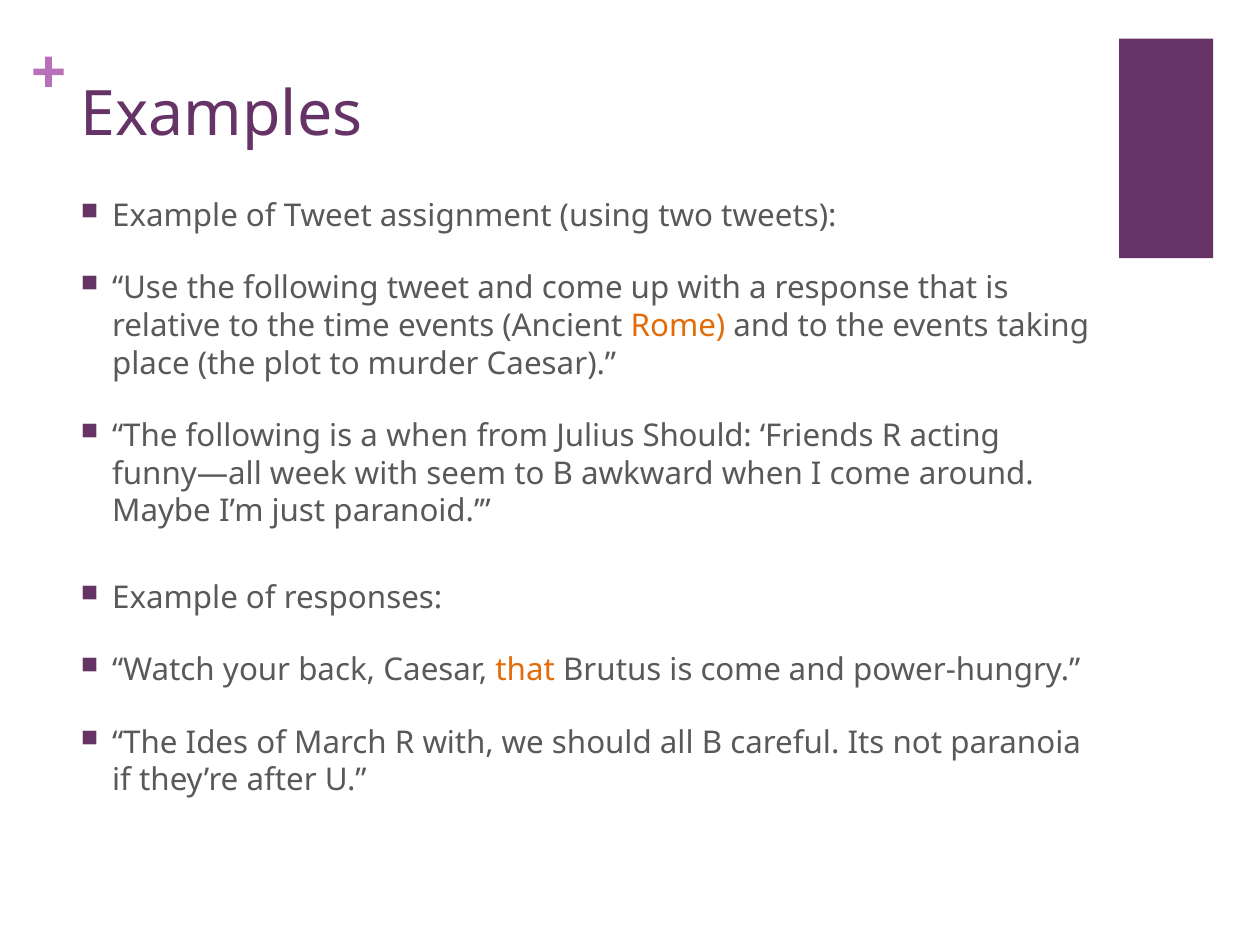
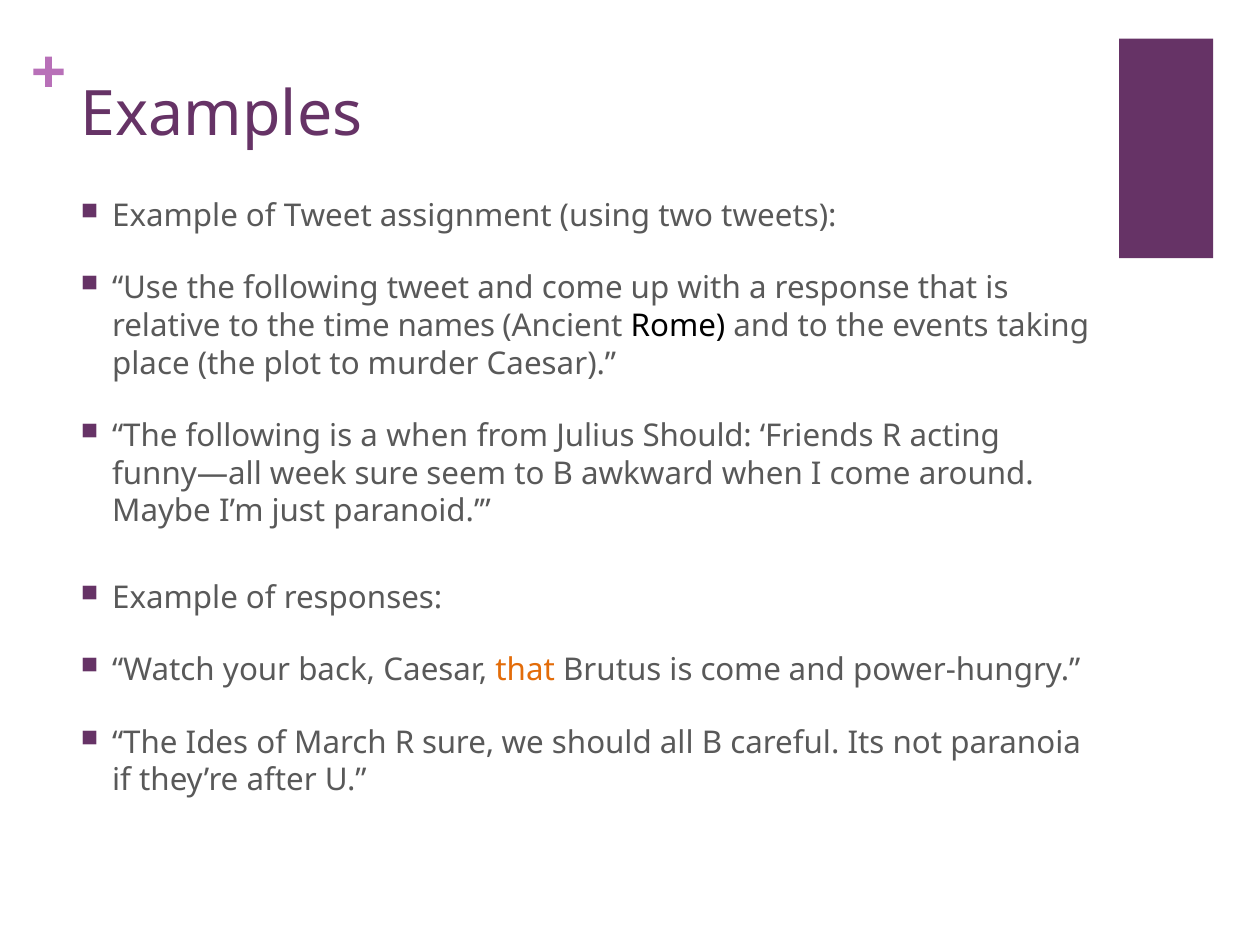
time events: events -> names
Rome colour: orange -> black
week with: with -> sure
R with: with -> sure
